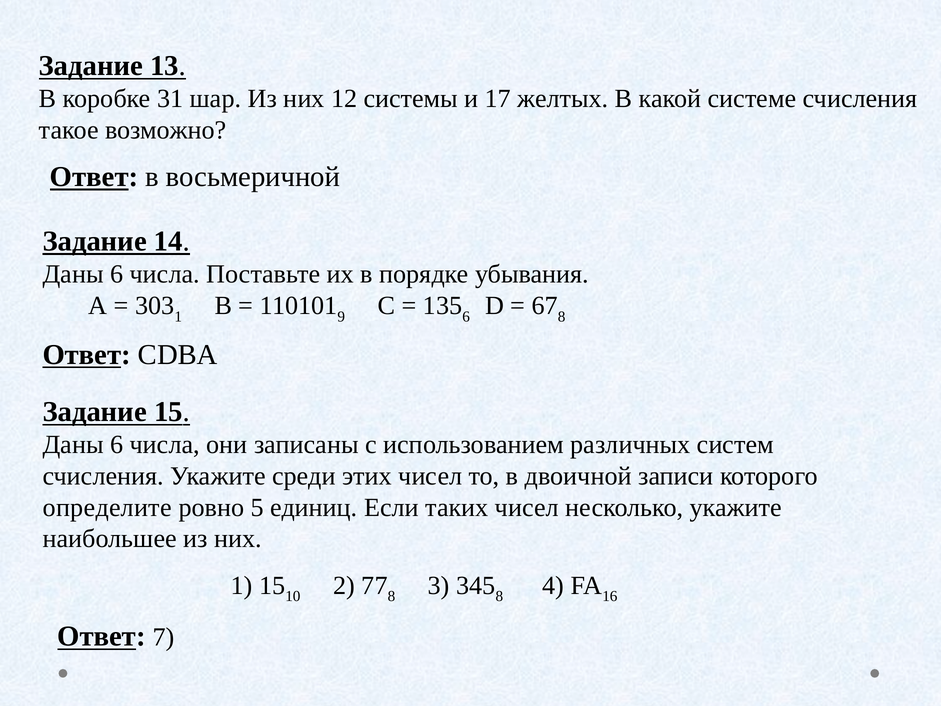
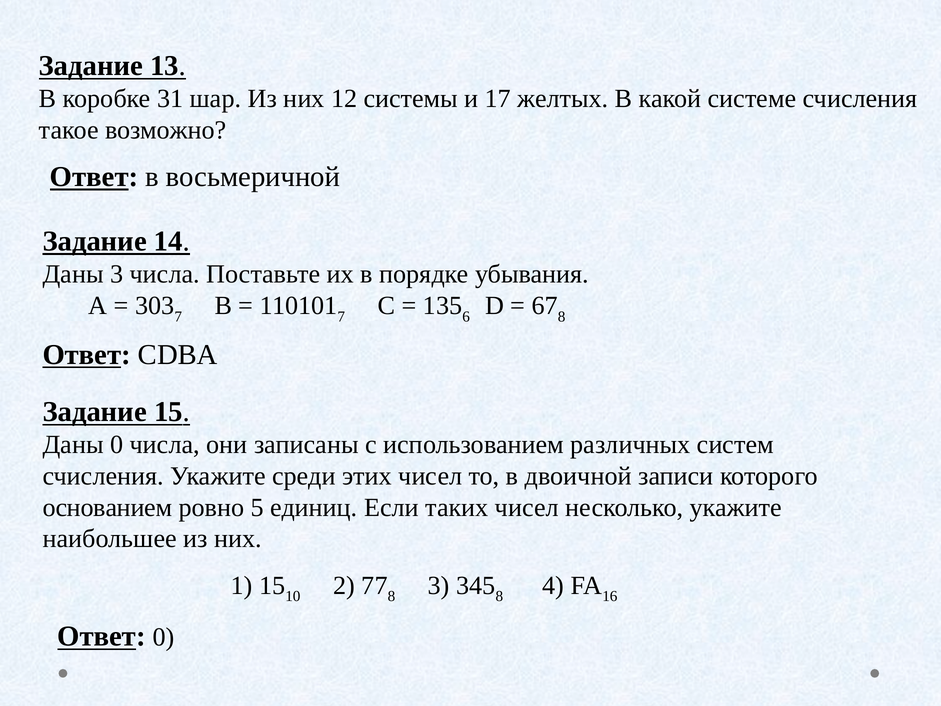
6 at (117, 274): 6 -> 3
1 at (178, 317): 1 -> 7
9 at (341, 317): 9 -> 7
6 at (117, 444): 6 -> 0
определите: определите -> основанием
Ответ 7: 7 -> 0
